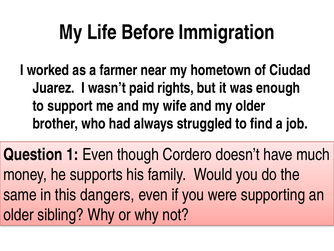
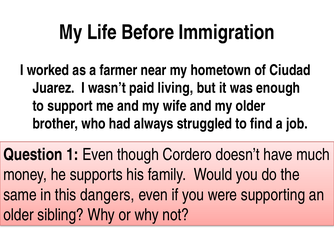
rights: rights -> living
